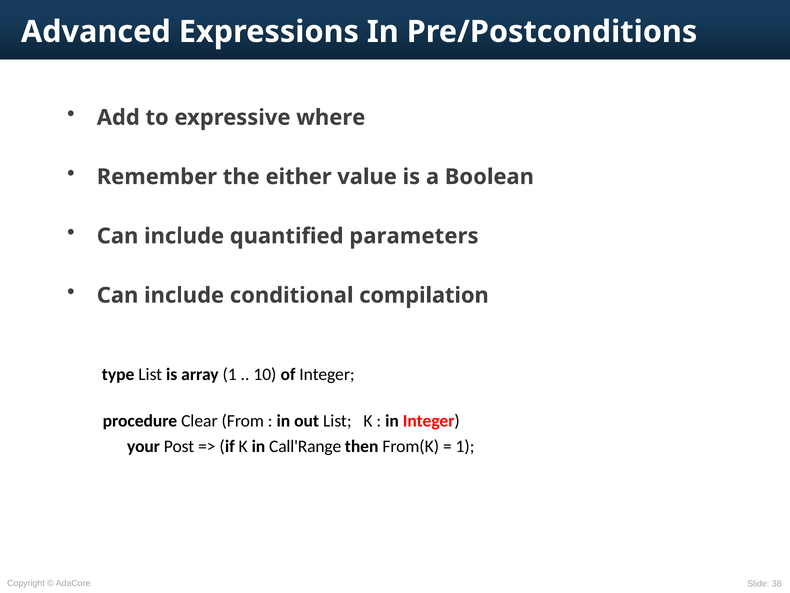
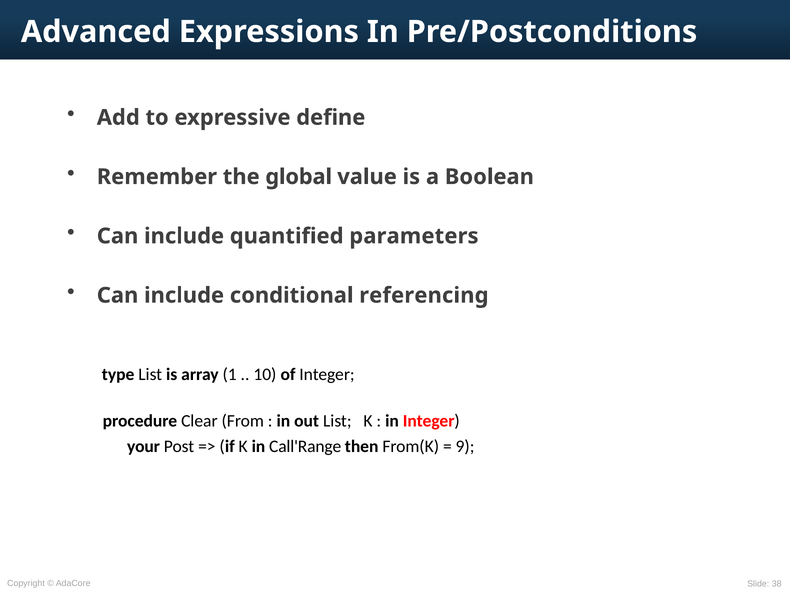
where: where -> define
either: either -> global
compilation: compilation -> referencing
1 at (465, 446): 1 -> 9
